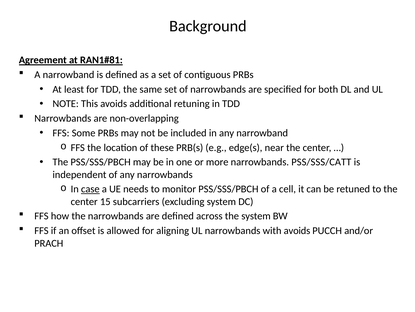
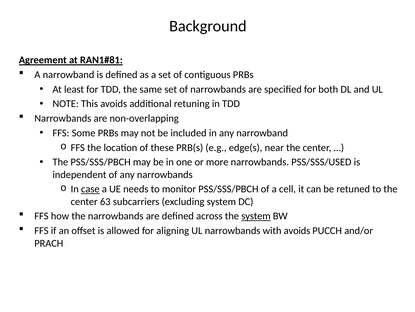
PSS/SSS/CATT: PSS/SSS/CATT -> PSS/SSS/USED
15: 15 -> 63
system at (256, 216) underline: none -> present
